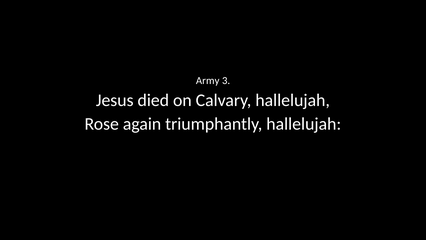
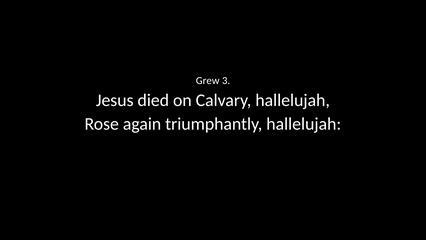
Army: Army -> Grew
